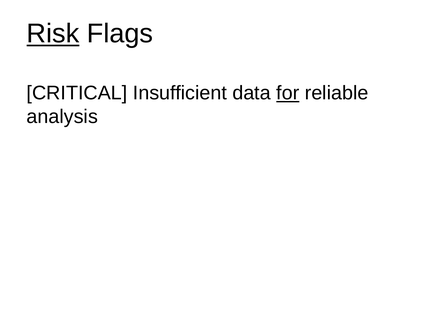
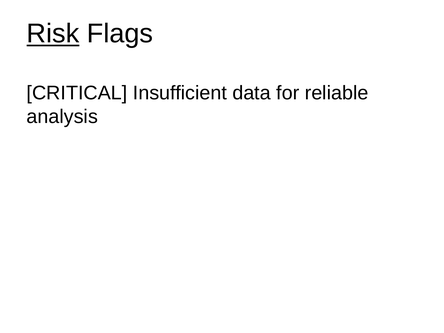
for underline: present -> none
